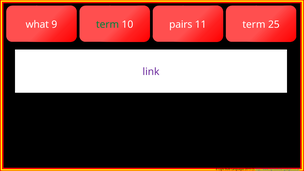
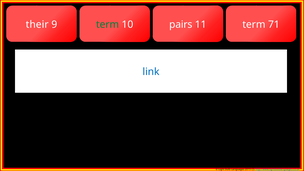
what: what -> their
25: 25 -> 71
link colour: purple -> blue
